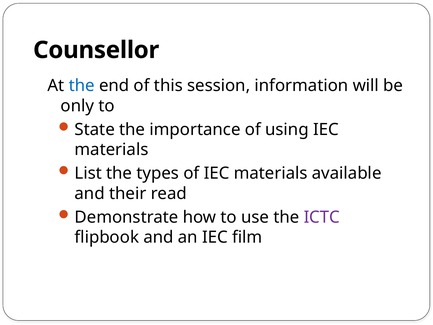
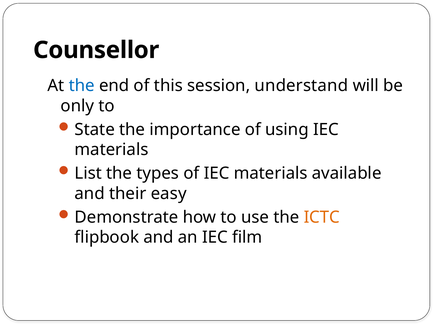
information: information -> understand
read: read -> easy
ICTC colour: purple -> orange
